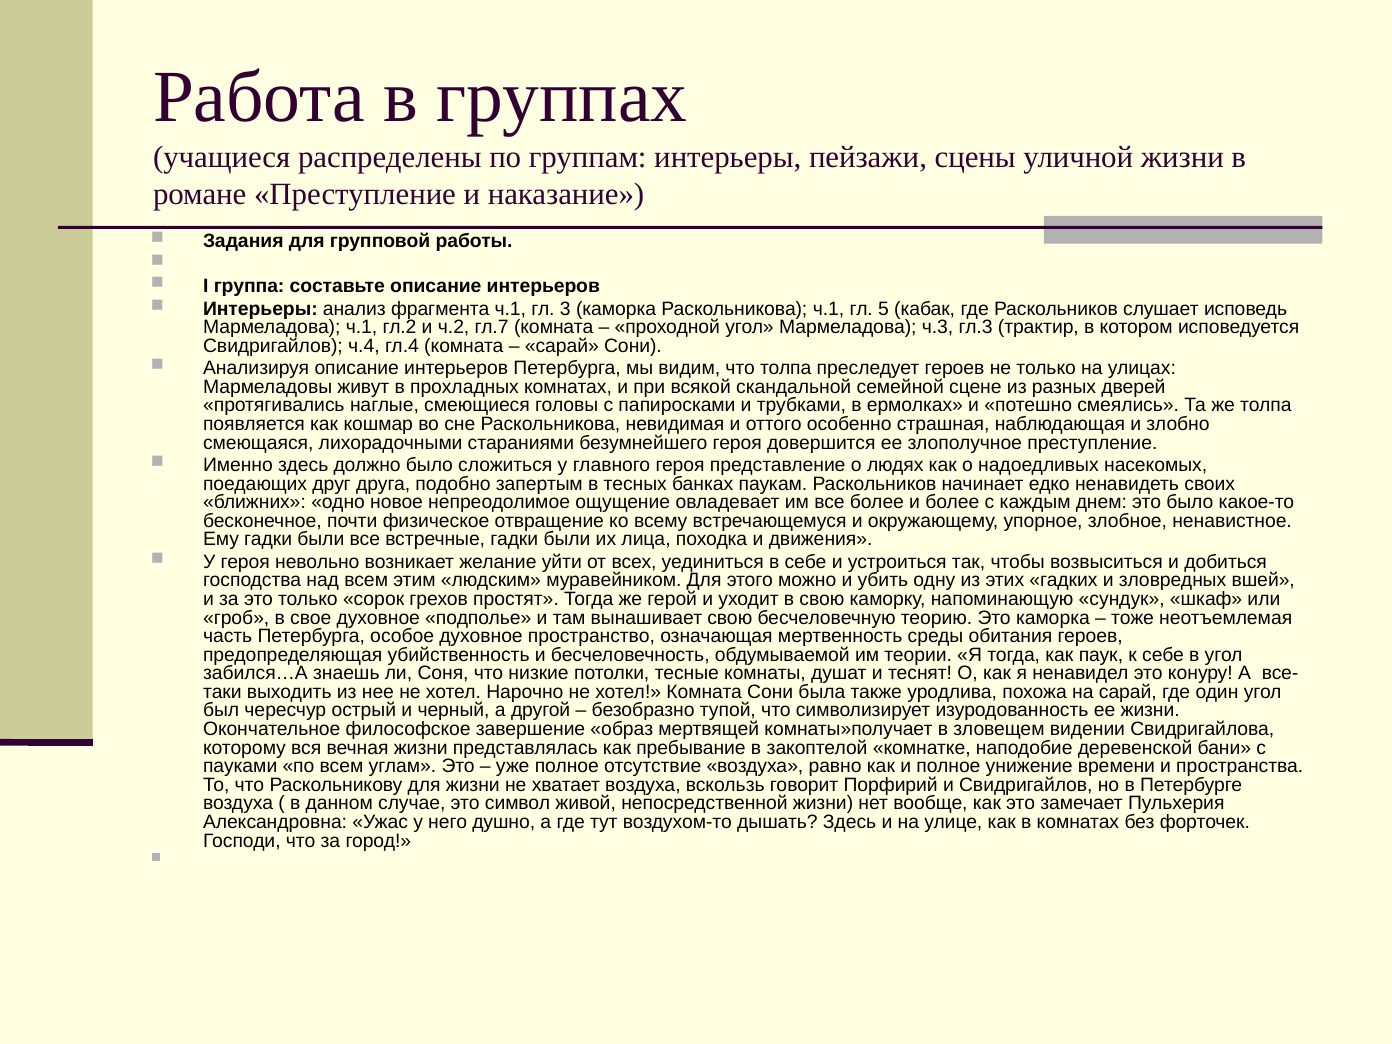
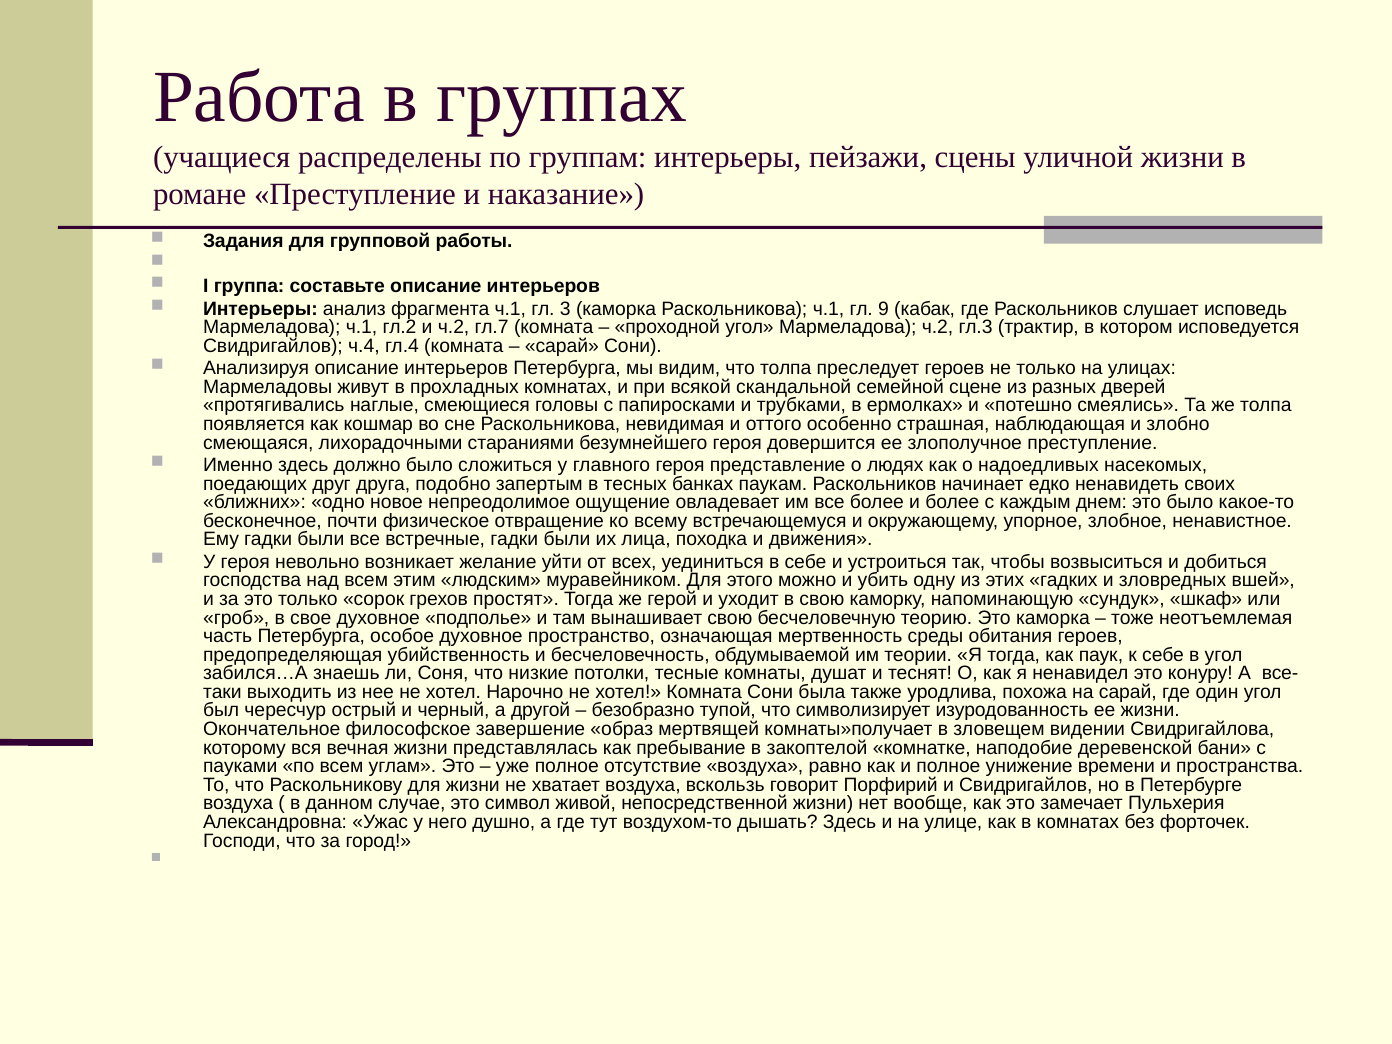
5: 5 -> 9
Мармеладова ч.3: ч.3 -> ч.2
